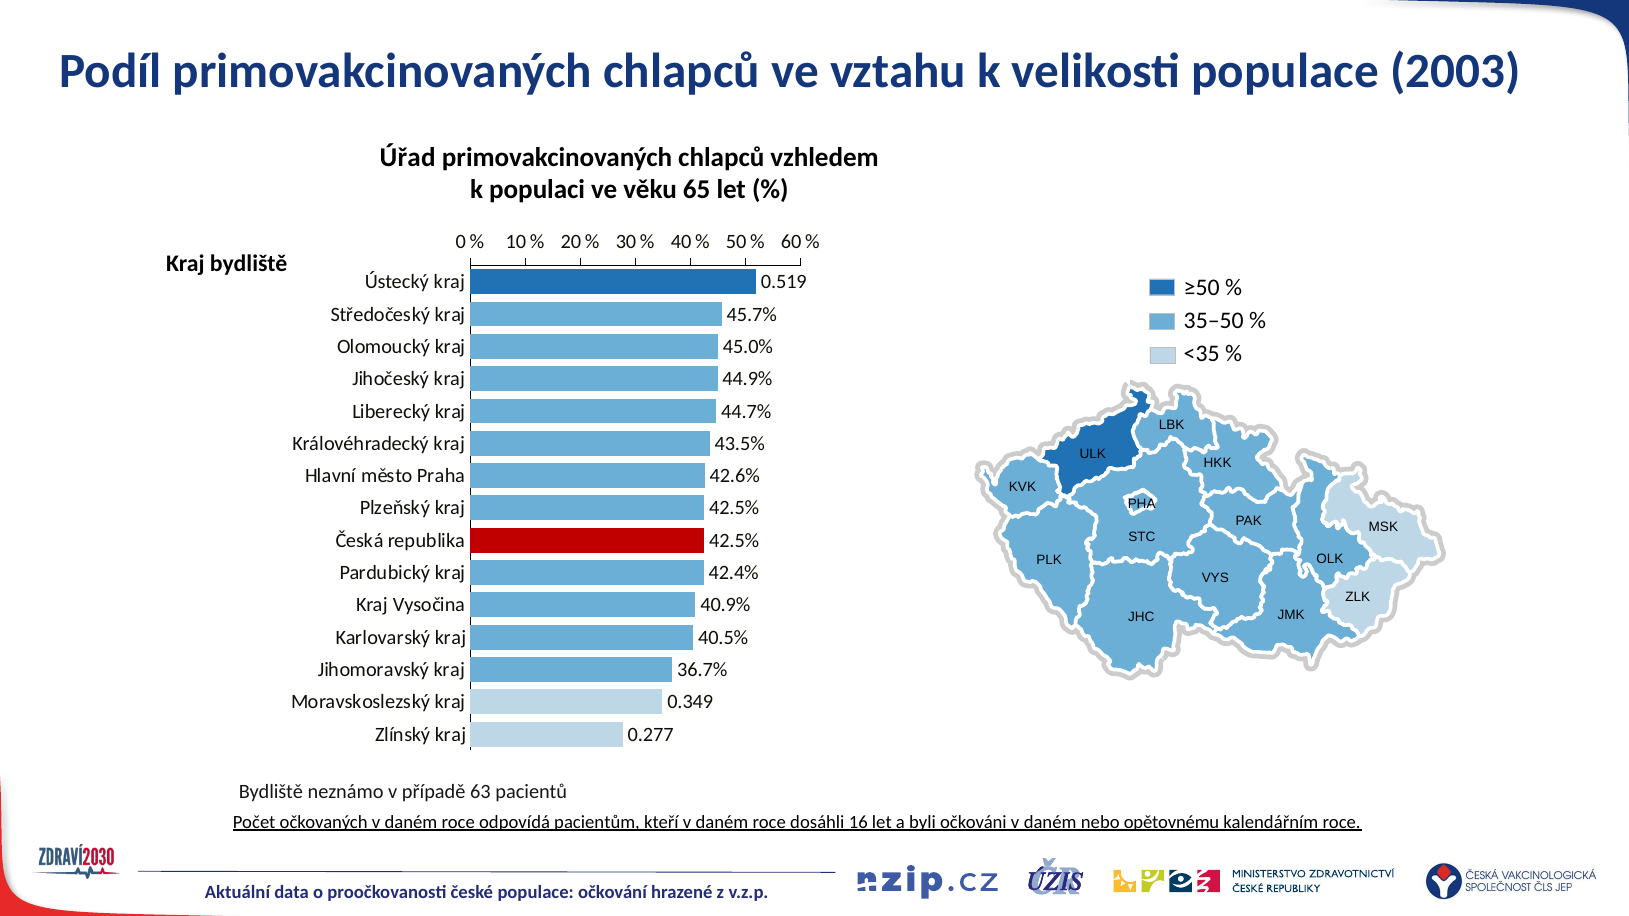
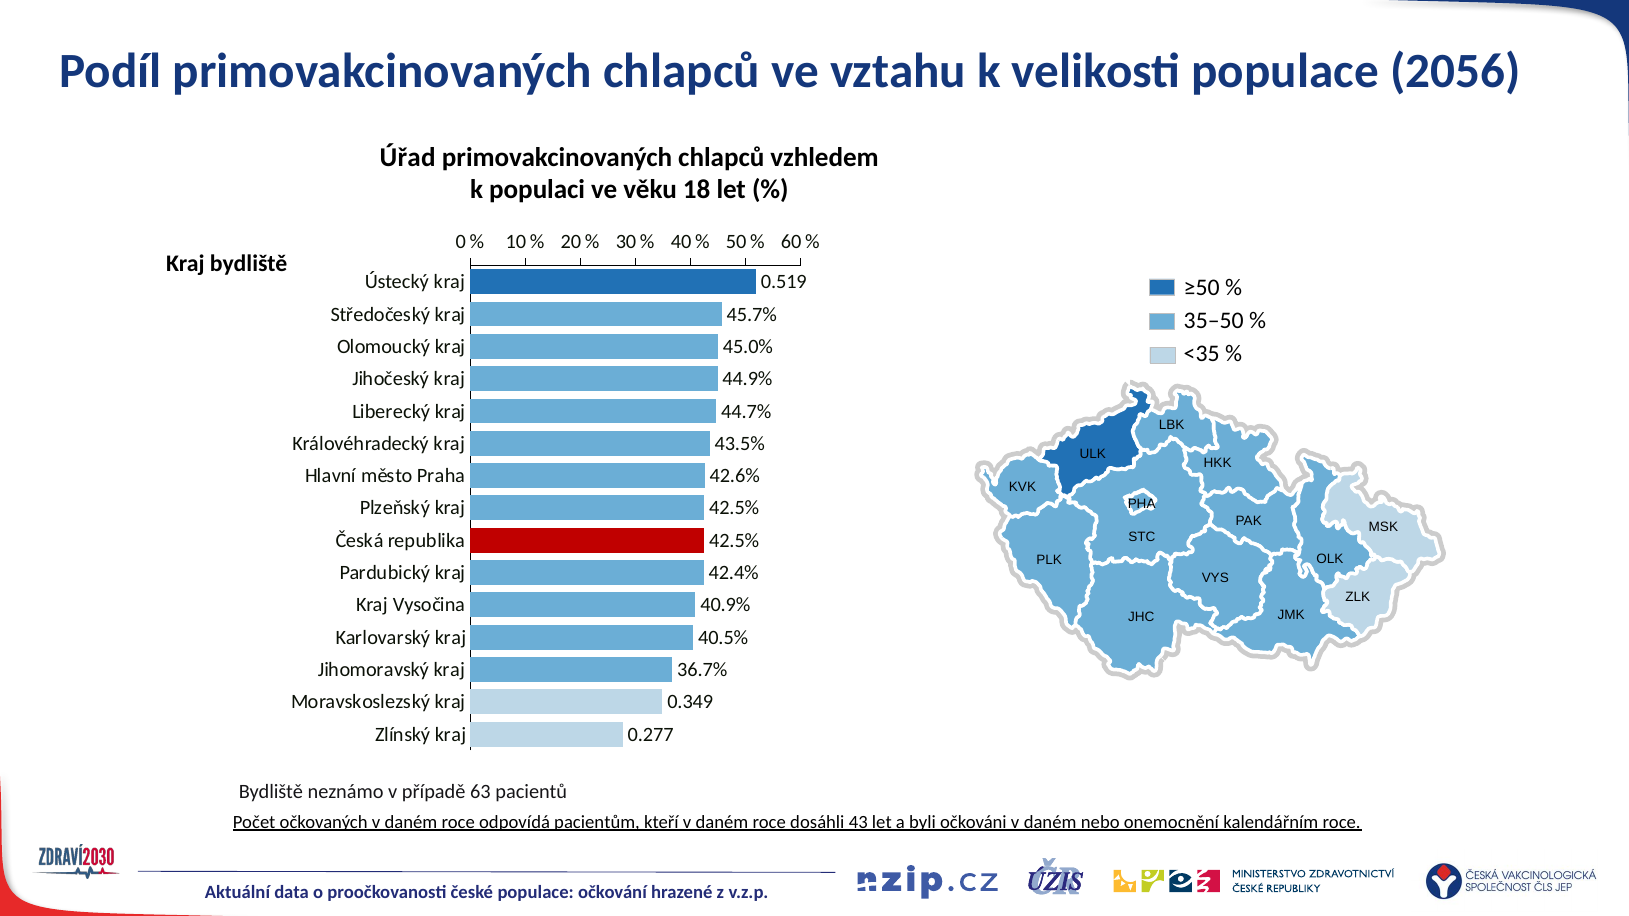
2003: 2003 -> 2056
65: 65 -> 18
16: 16 -> 43
opětovnému: opětovnému -> onemocnění
